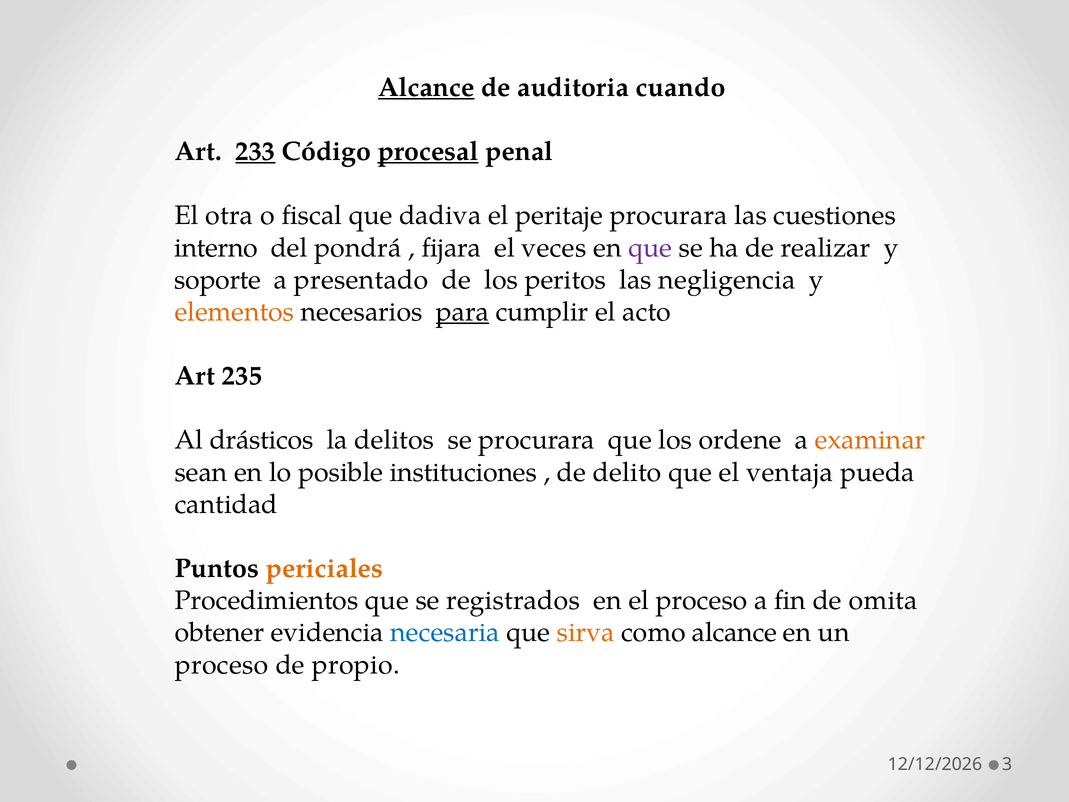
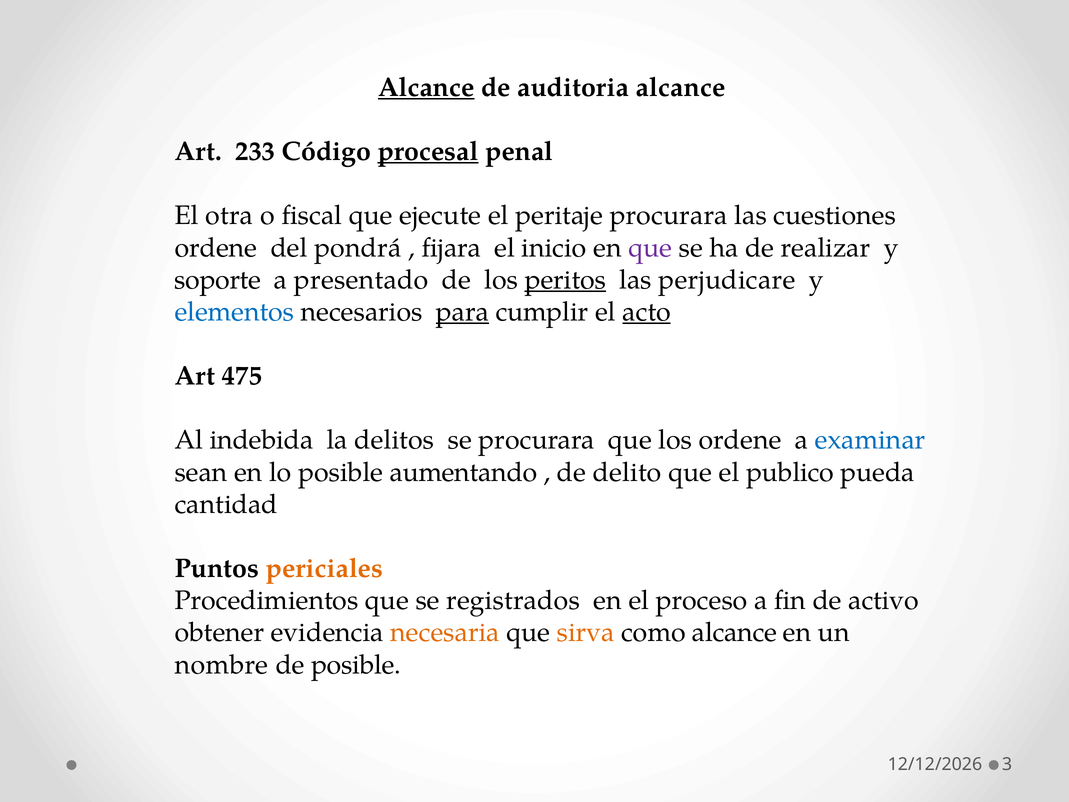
auditoria cuando: cuando -> alcance
233 underline: present -> none
dadiva: dadiva -> ejecute
interno at (216, 248): interno -> ordene
veces: veces -> inicio
peritos underline: none -> present
negligencia: negligencia -> perjudicare
elementos colour: orange -> blue
acto underline: none -> present
235: 235 -> 475
drásticos: drásticos -> indebida
examinar colour: orange -> blue
instituciones: instituciones -> aumentando
ventaja: ventaja -> publico
omita: omita -> activo
necesaria colour: blue -> orange
proceso at (222, 665): proceso -> nombre
de propio: propio -> posible
